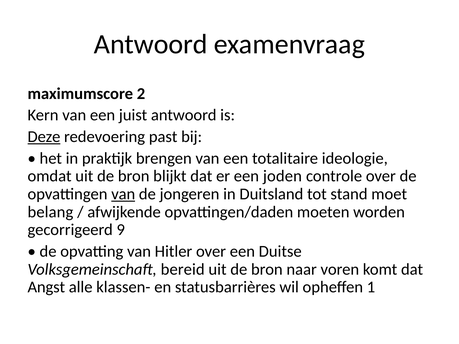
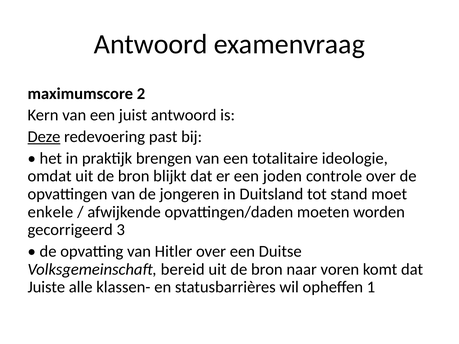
van at (123, 194) underline: present -> none
belang: belang -> enkele
9: 9 -> 3
Angst: Angst -> Juiste
